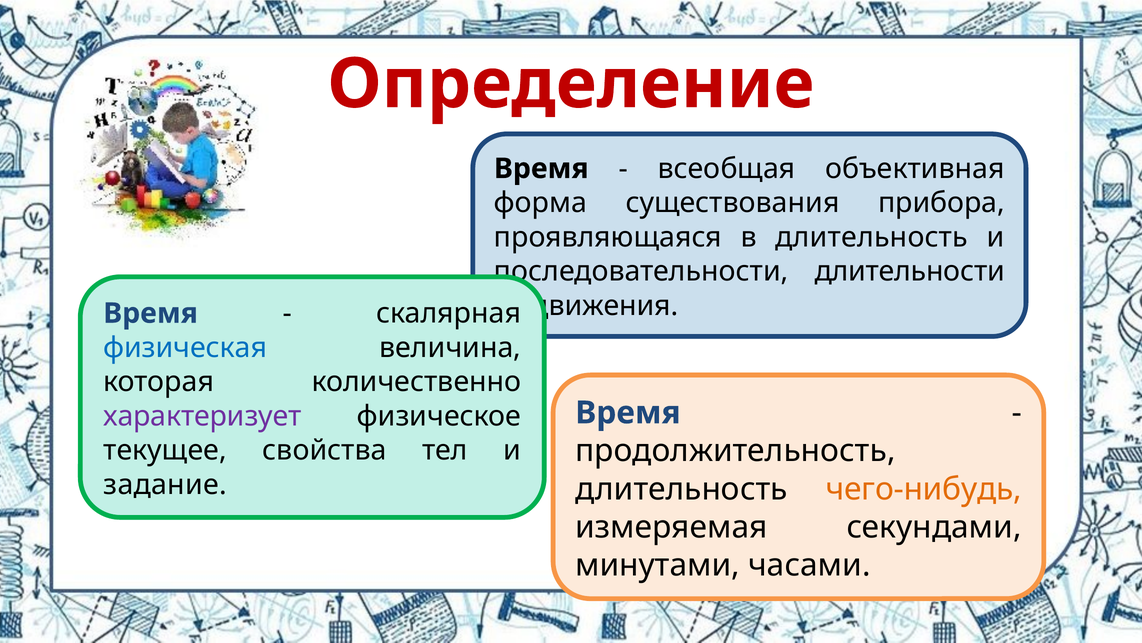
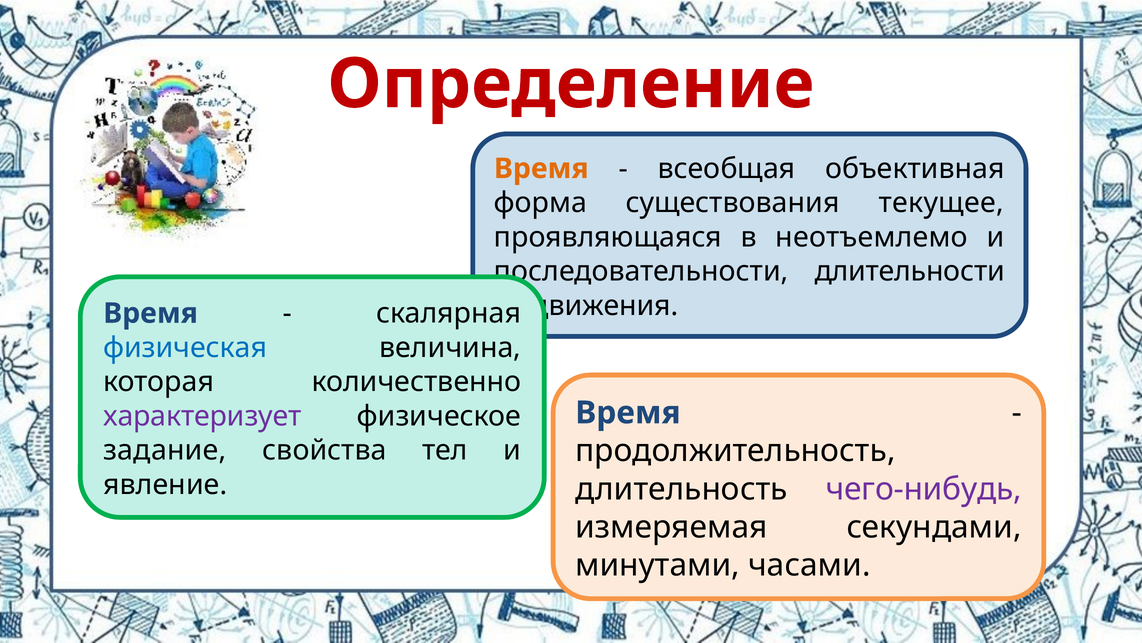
Время at (541, 168) colour: black -> orange
прибора: прибора -> текущее
в длительность: длительность -> неотъемлемо
текущее: текущее -> задание
задание: задание -> явление
чего-нибудь colour: orange -> purple
